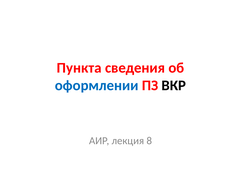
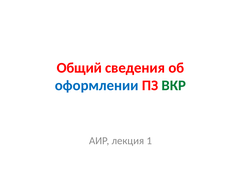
Пункта: Пункта -> Общий
ВКР colour: black -> green
8: 8 -> 1
